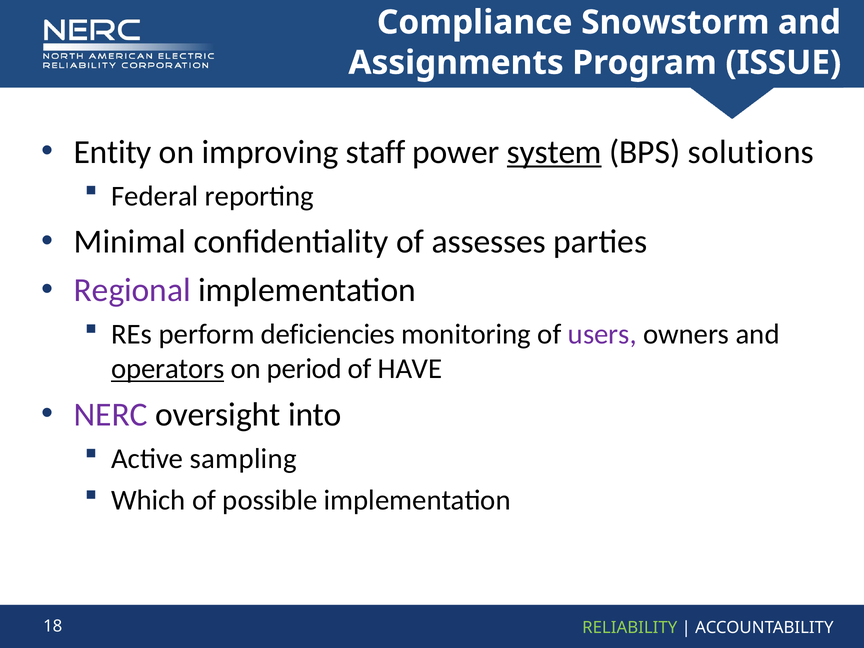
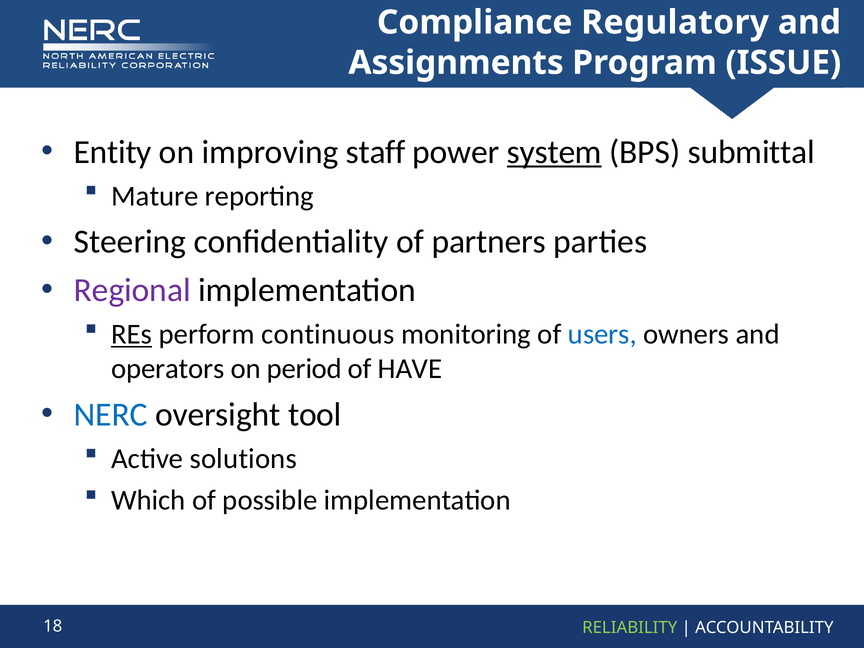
Snowstorm: Snowstorm -> Regulatory
solutions: solutions -> submittal
Federal: Federal -> Mature
Minimal: Minimal -> Steering
assesses: assesses -> partners
REs underline: none -> present
deficiencies: deficiencies -> continuous
users colour: purple -> blue
operators underline: present -> none
NERC colour: purple -> blue
into: into -> tool
sampling: sampling -> solutions
